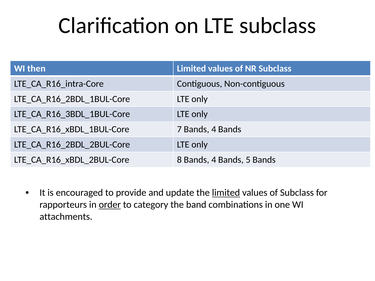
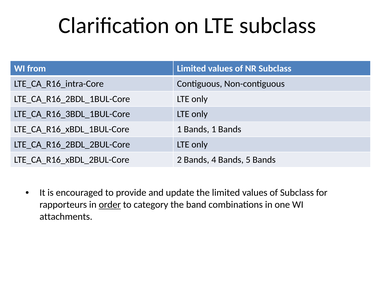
then: then -> from
7 at (179, 129): 7 -> 1
4 at (214, 129): 4 -> 1
8: 8 -> 2
limited at (226, 193) underline: present -> none
